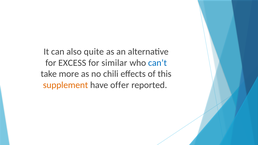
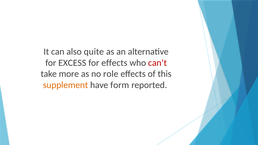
for similar: similar -> effects
can’t colour: blue -> red
chili: chili -> role
offer: offer -> form
